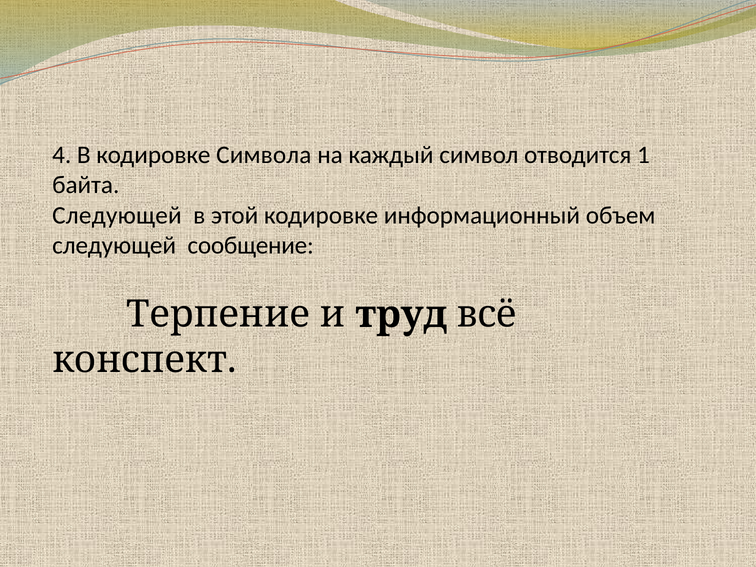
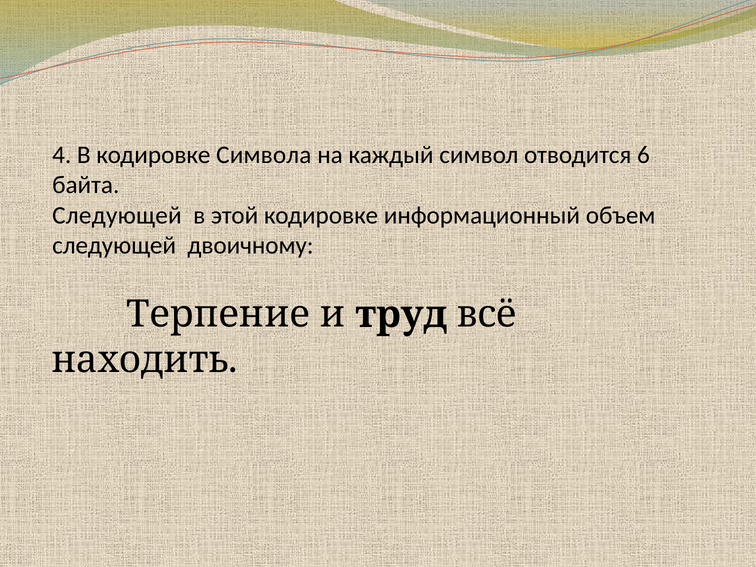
1: 1 -> 6
сообщение: сообщение -> двоичному
конспект: конспект -> находить
